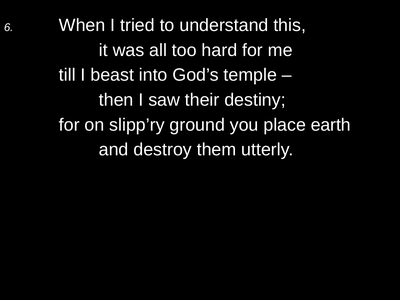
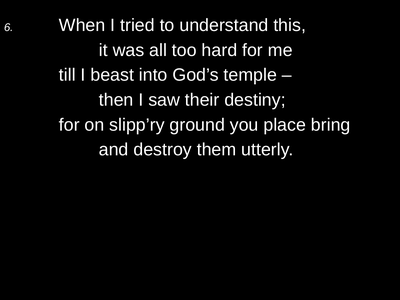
earth: earth -> bring
